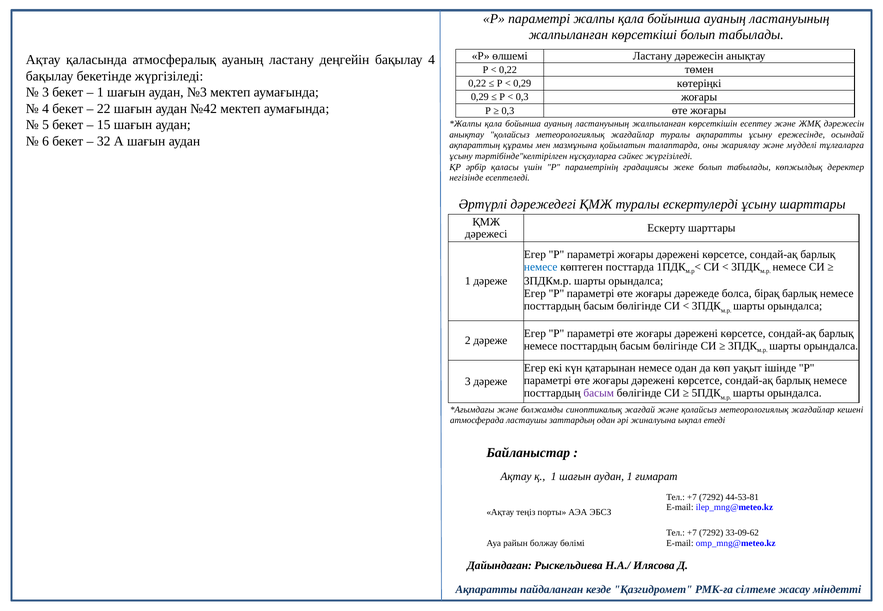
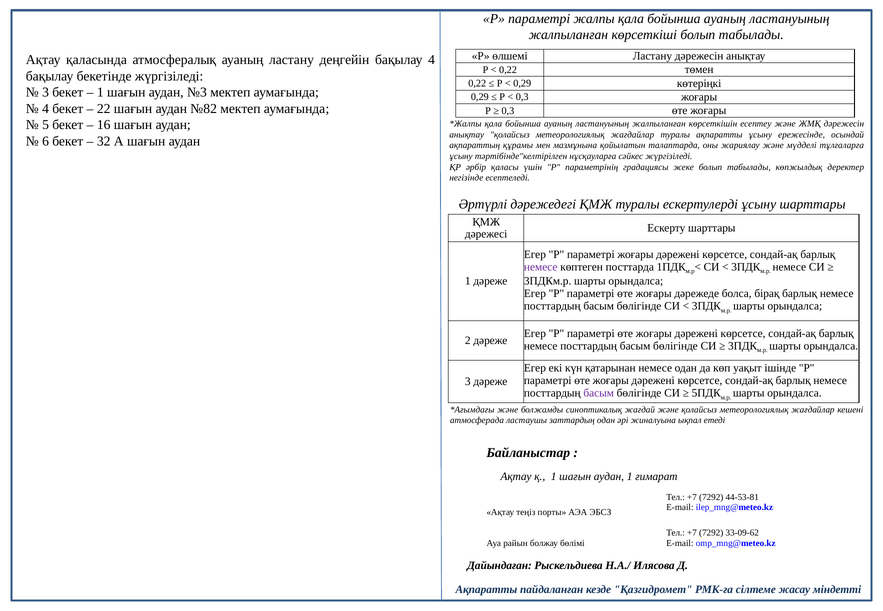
№42: №42 -> №82
15: 15 -> 16
немесе at (541, 267) colour: blue -> purple
